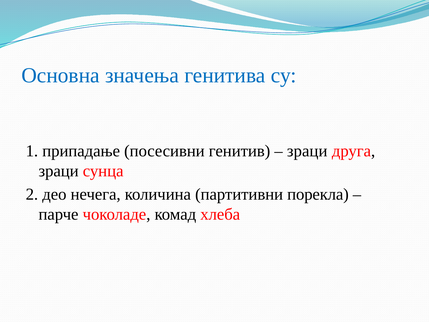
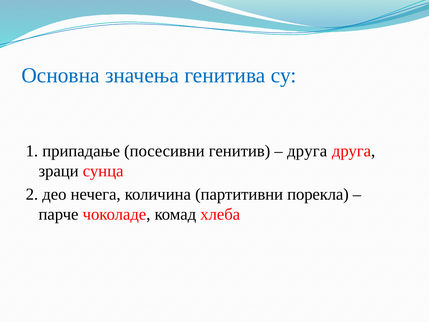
зраци at (307, 151): зраци -> друга
